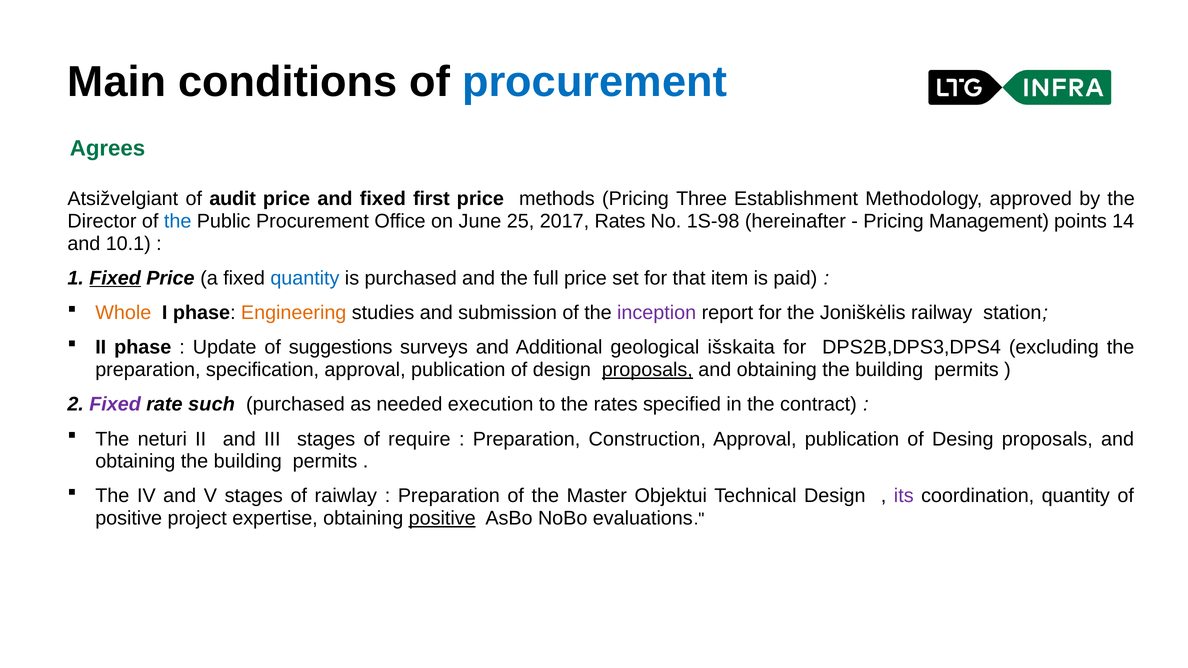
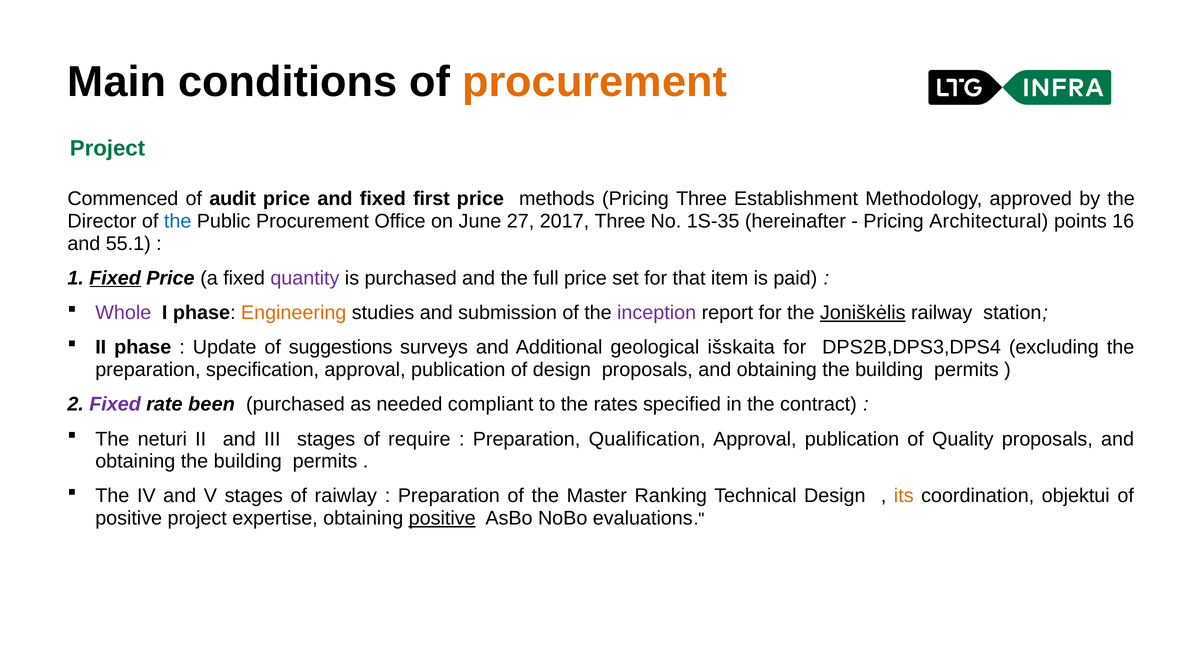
procurement at (595, 82) colour: blue -> orange
Agrees at (108, 148): Agrees -> Project
Atsižvelgiant: Atsižvelgiant -> Commenced
25: 25 -> 27
2017 Rates: Rates -> Three
1S-98: 1S-98 -> 1S-35
Management: Management -> Architectural
14: 14 -> 16
10.1: 10.1 -> 55.1
quantity at (305, 278) colour: blue -> purple
Whole colour: orange -> purple
Joniškėlis underline: none -> present
proposals at (647, 370) underline: present -> none
such: such -> been
execution: execution -> compliant
Construction: Construction -> Qualification
Desing: Desing -> Quality
Objektui: Objektui -> Ranking
its colour: purple -> orange
coordination quantity: quantity -> objektui
